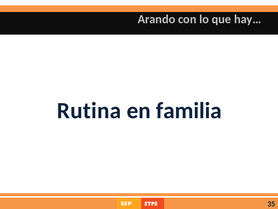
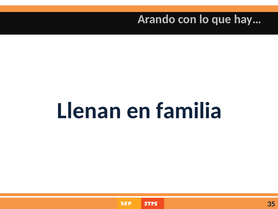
Rutina: Rutina -> Llenan
